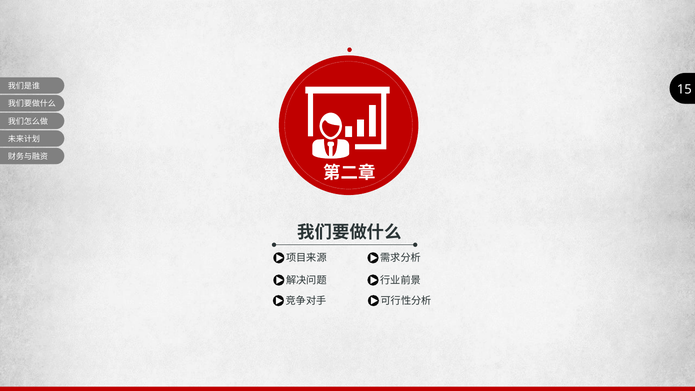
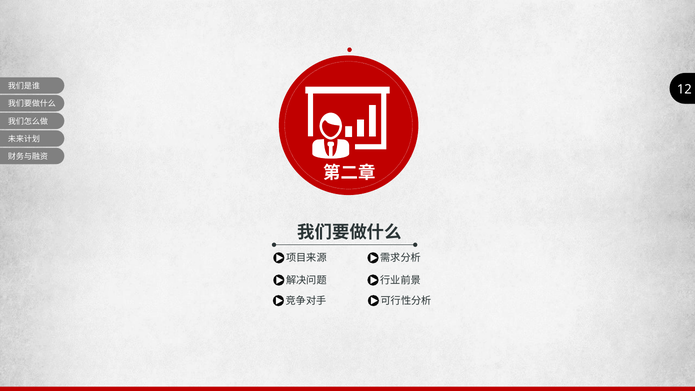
15: 15 -> 12
